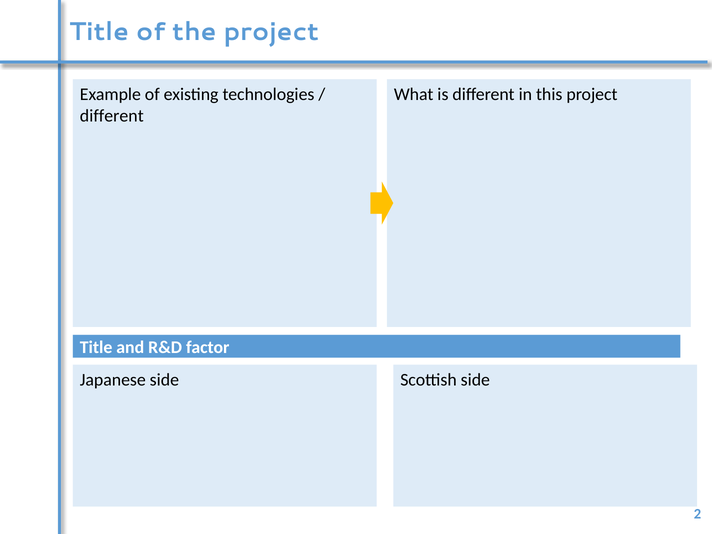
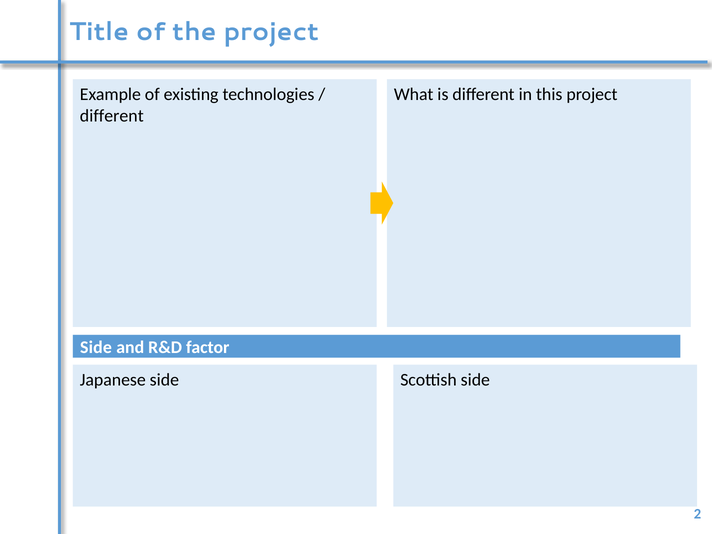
Title at (96, 347): Title -> Side
